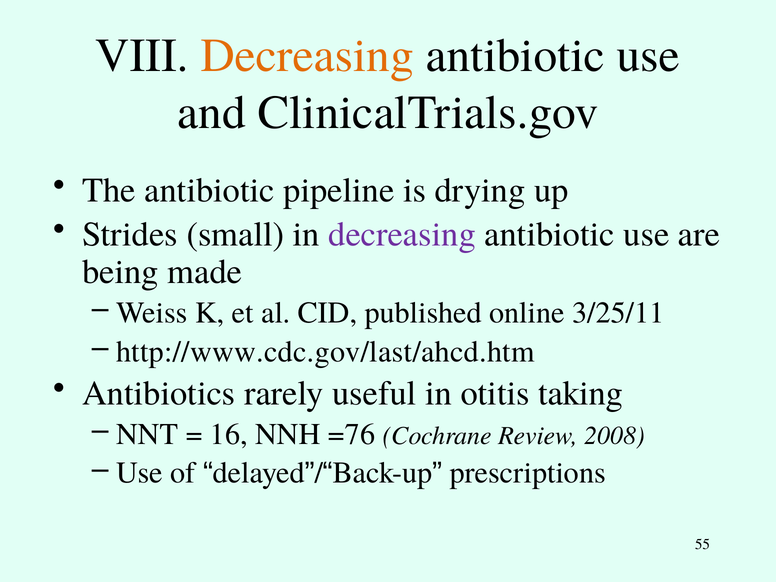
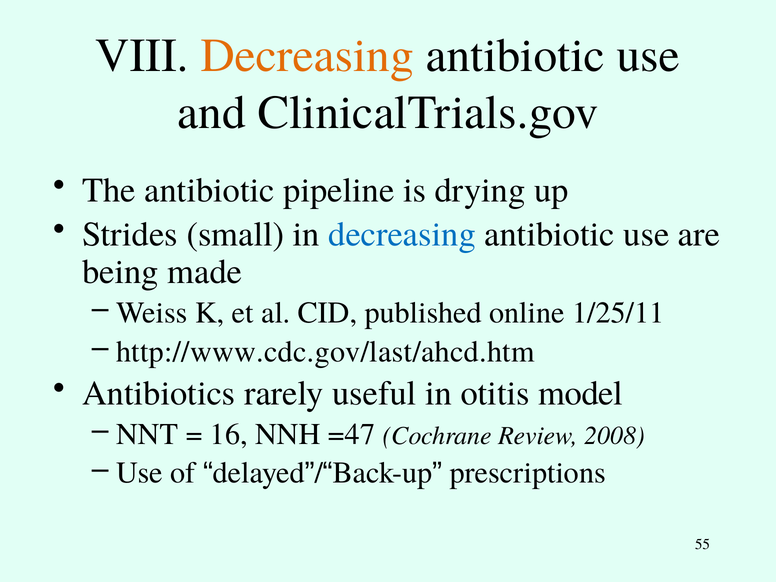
decreasing at (402, 235) colour: purple -> blue
3/25/11: 3/25/11 -> 1/25/11
taking: taking -> model
=76: =76 -> =47
